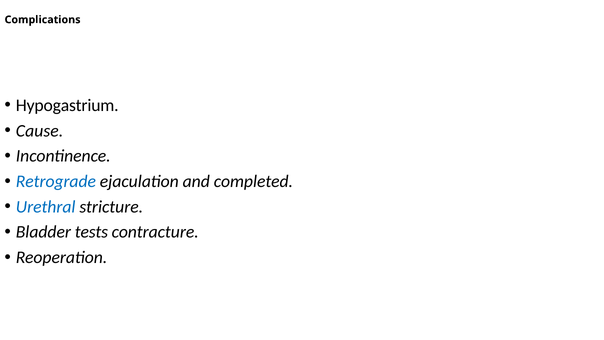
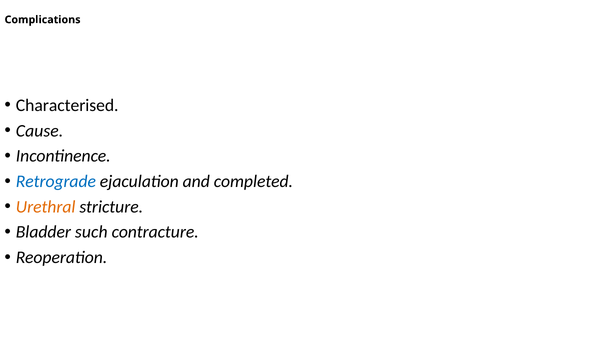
Hypogastrium: Hypogastrium -> Characterised
Urethral colour: blue -> orange
tests: tests -> such
